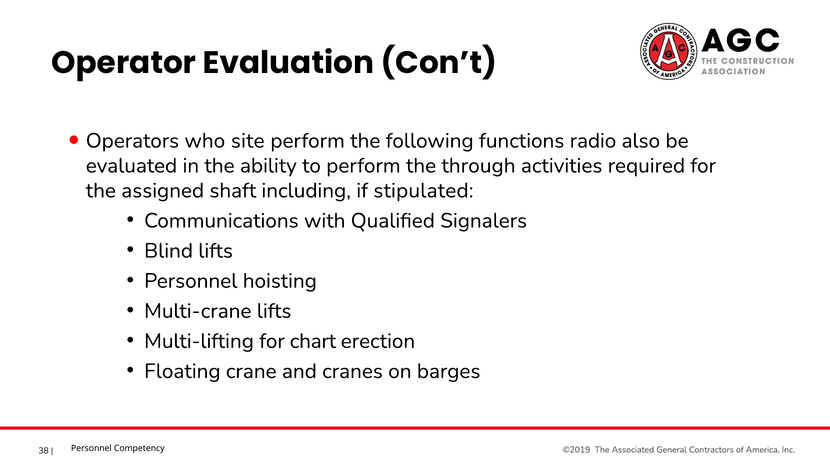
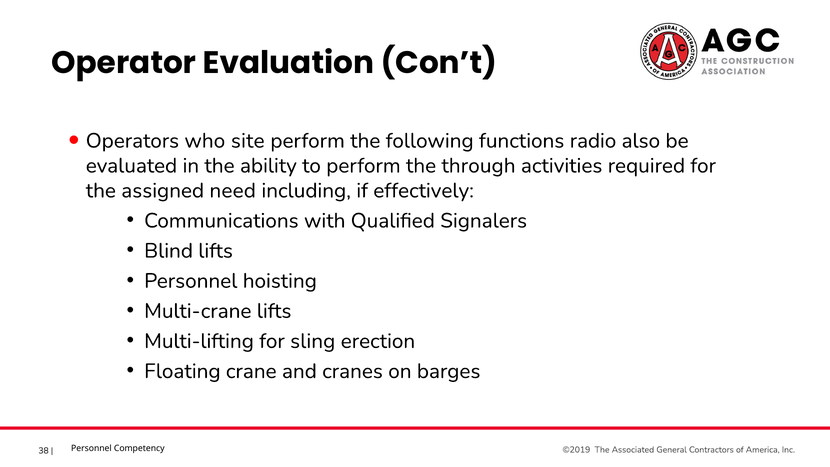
shaft: shaft -> need
stipulated: stipulated -> effectively
chart: chart -> sling
